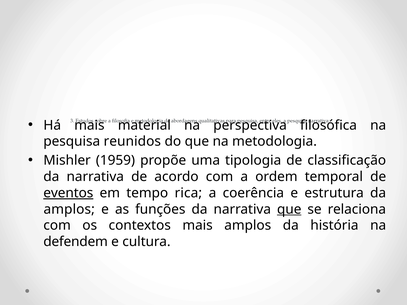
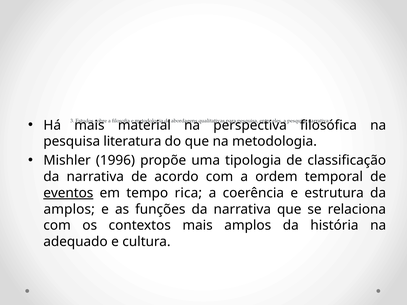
reunidos: reunidos -> literatura
1959: 1959 -> 1996
que at (289, 209) underline: present -> none
defendem: defendem -> adequado
